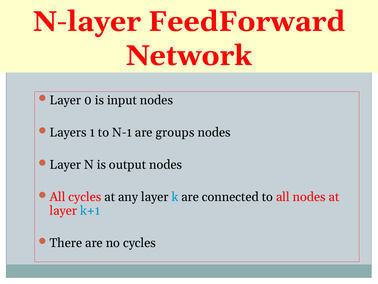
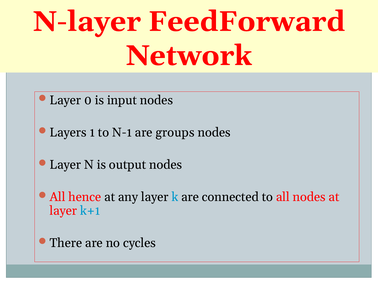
All cycles: cycles -> hence
